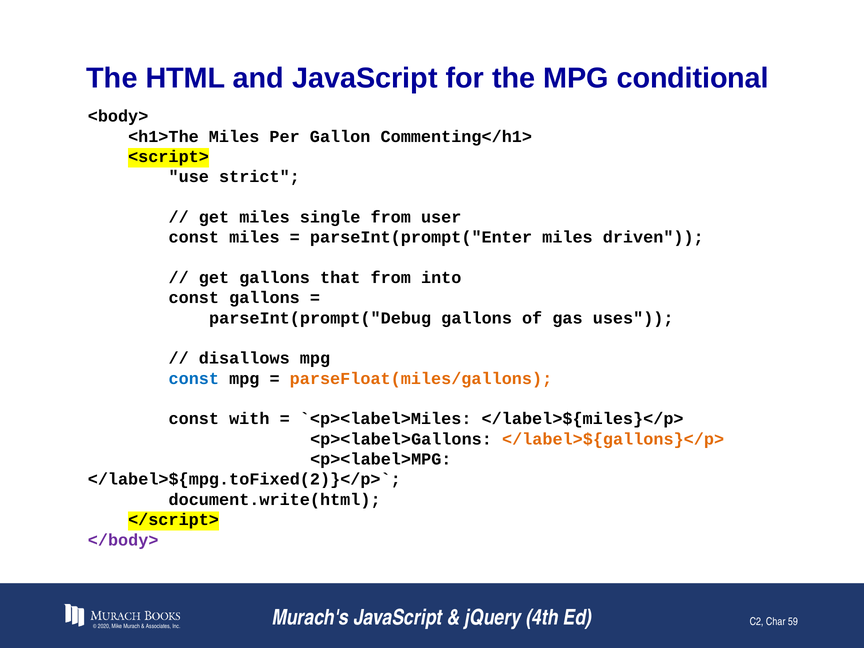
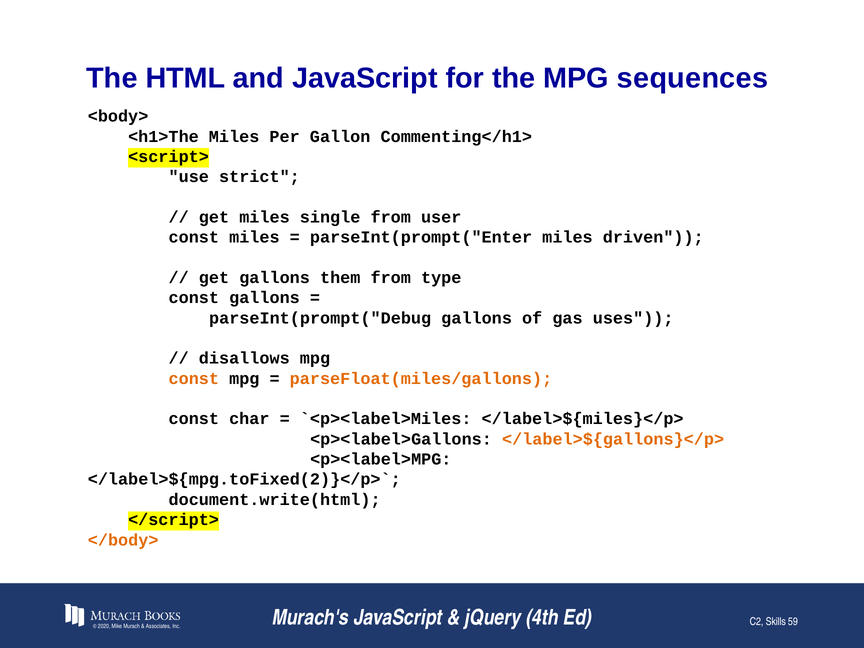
conditional: conditional -> sequences
that: that -> them
into: into -> type
const at (194, 379) colour: blue -> orange
with: with -> char
</body> colour: purple -> orange
Char: Char -> Skills
